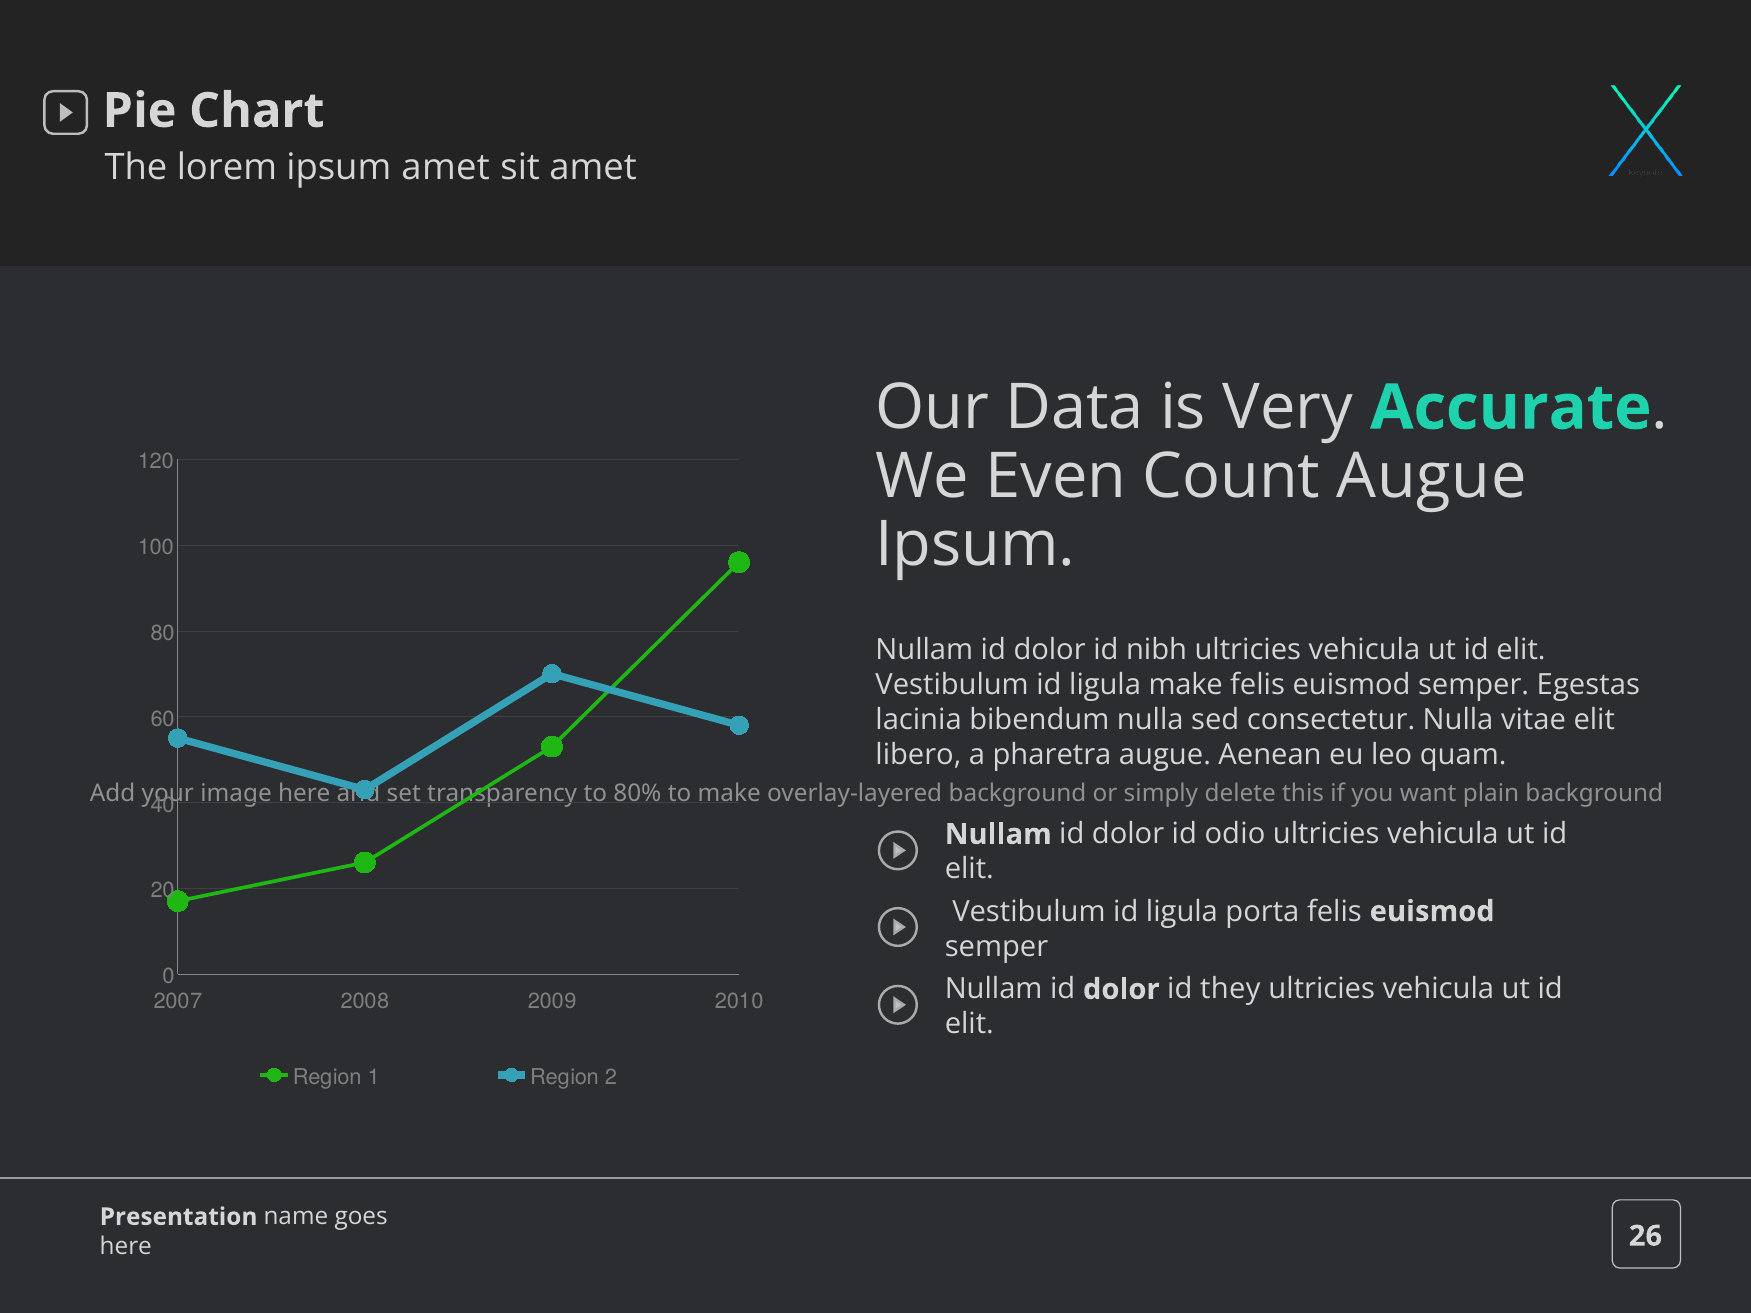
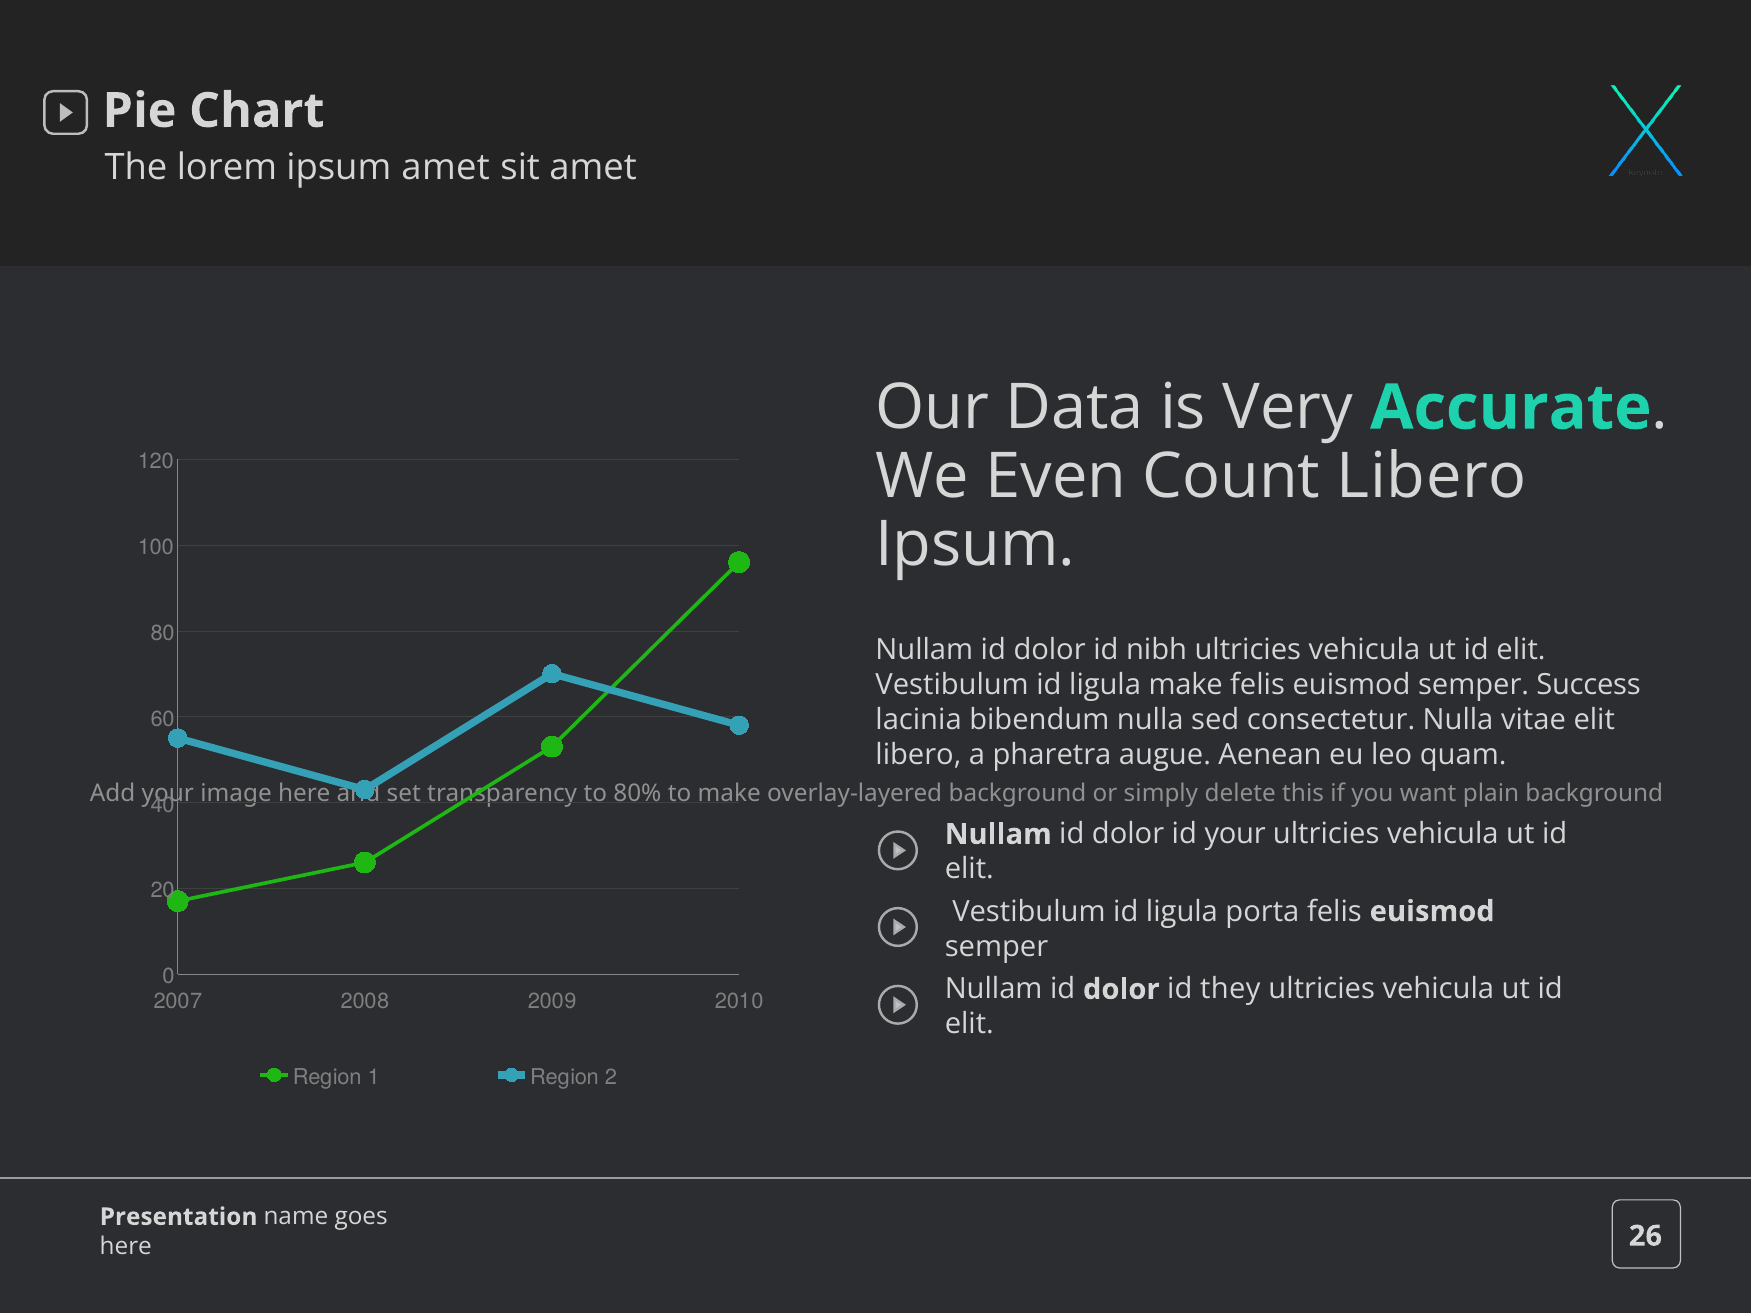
Count Augue: Augue -> Libero
Egestas: Egestas -> Success
id odio: odio -> your
